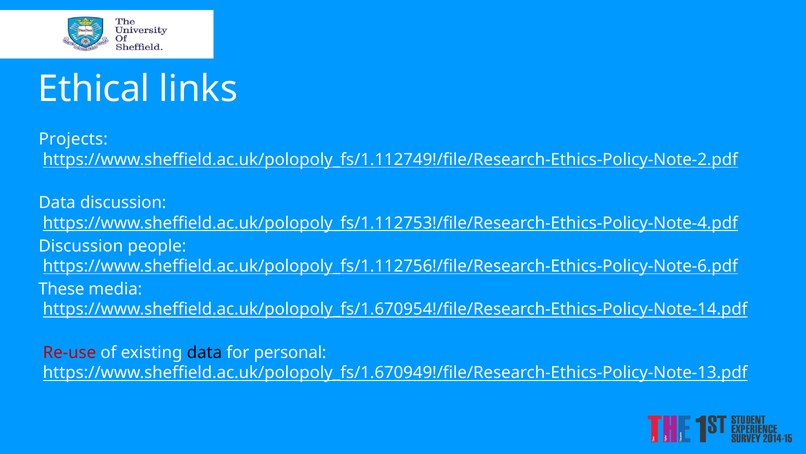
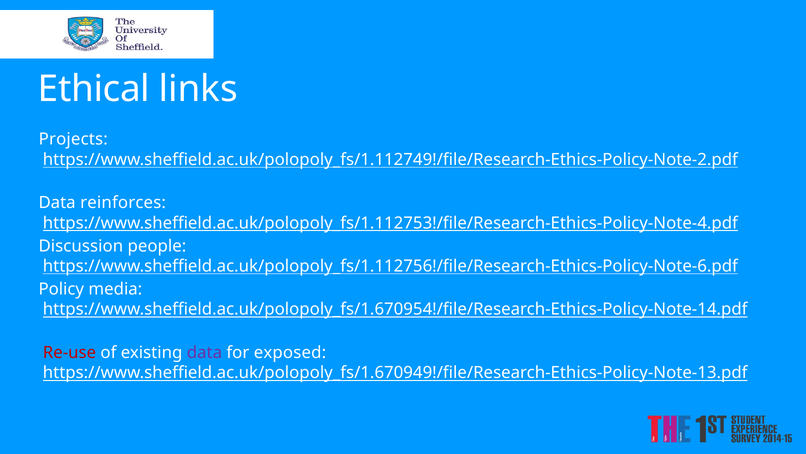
Data discussion: discussion -> reinforces
These: These -> Policy
data at (204, 352) colour: black -> purple
personal: personal -> exposed
